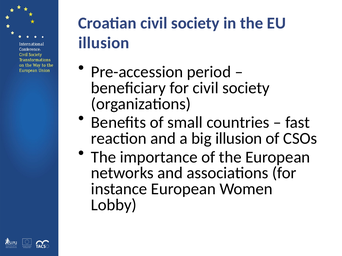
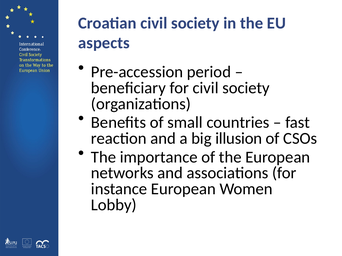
illusion at (104, 43): illusion -> aspects
